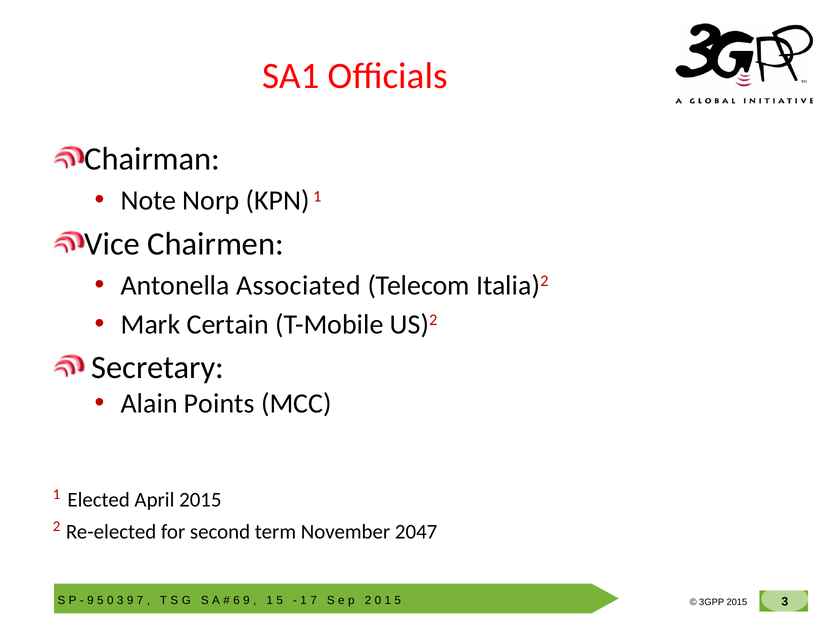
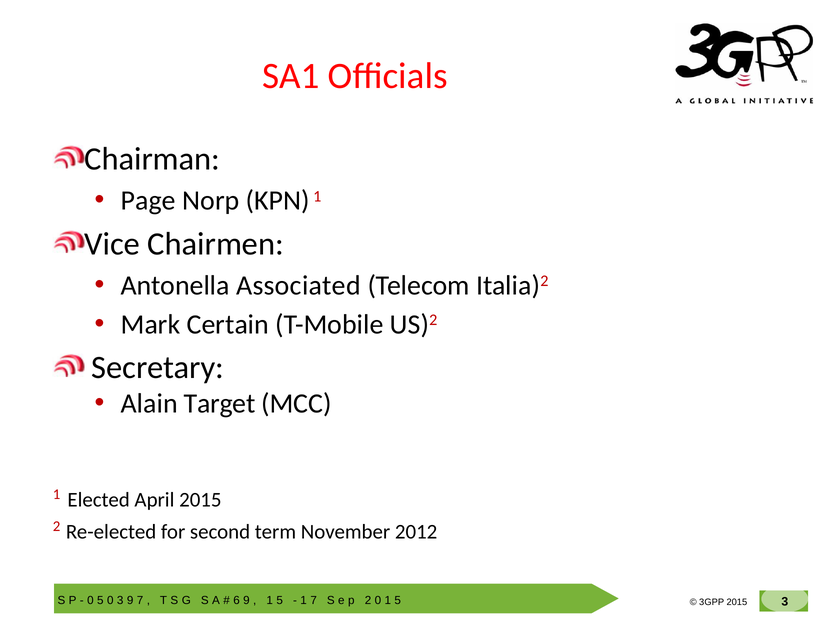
Note: Note -> Page
Points: Points -> Target
November 2047: 2047 -> 2012
9 at (90, 600): 9 -> 0
